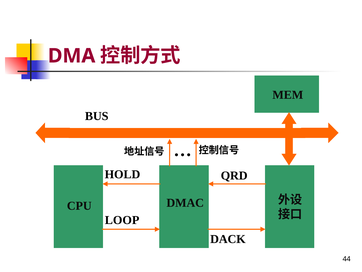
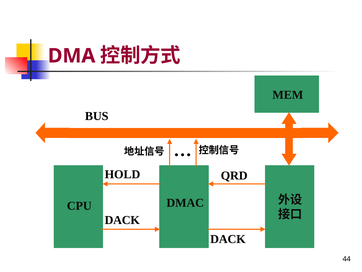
LOOP at (122, 220): LOOP -> DACK
